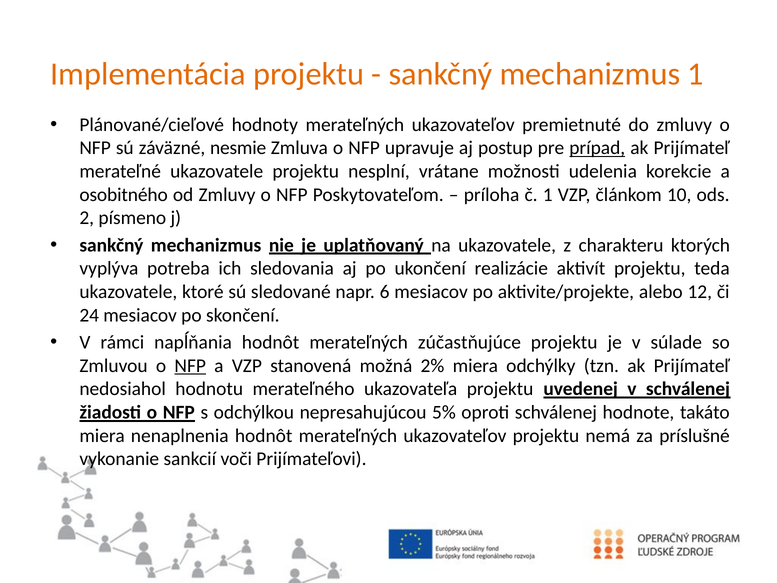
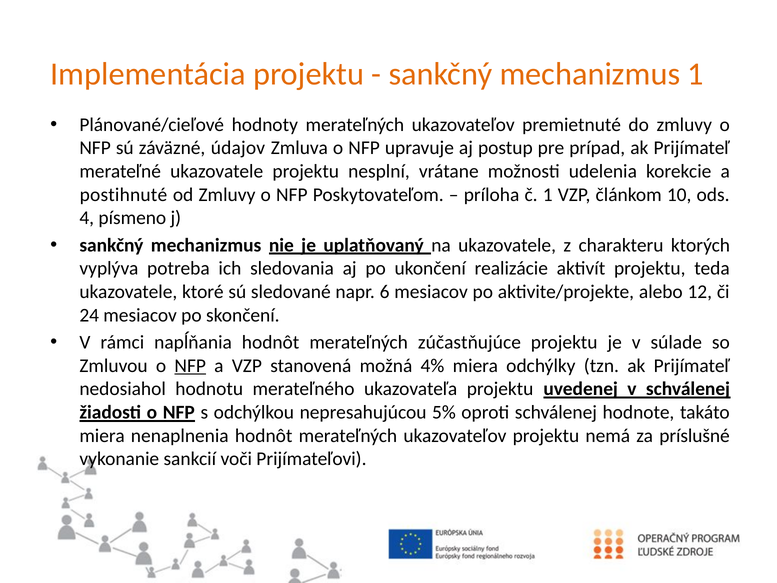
nesmie: nesmie -> údajov
prípad underline: present -> none
osobitného: osobitného -> postihnuté
2: 2 -> 4
2%: 2% -> 4%
